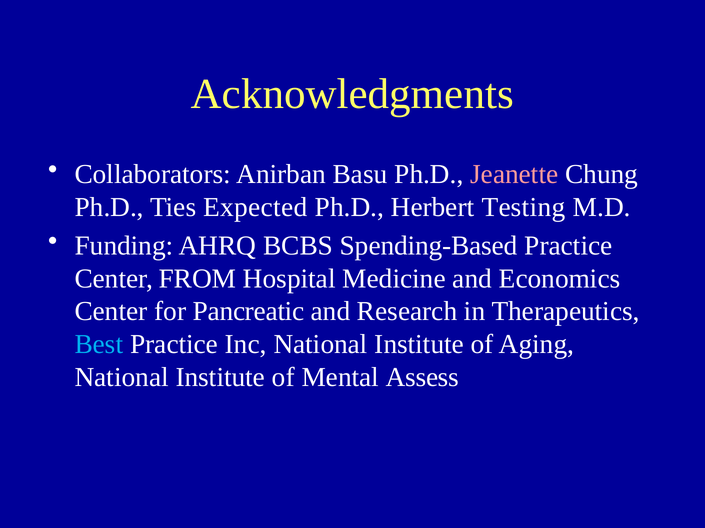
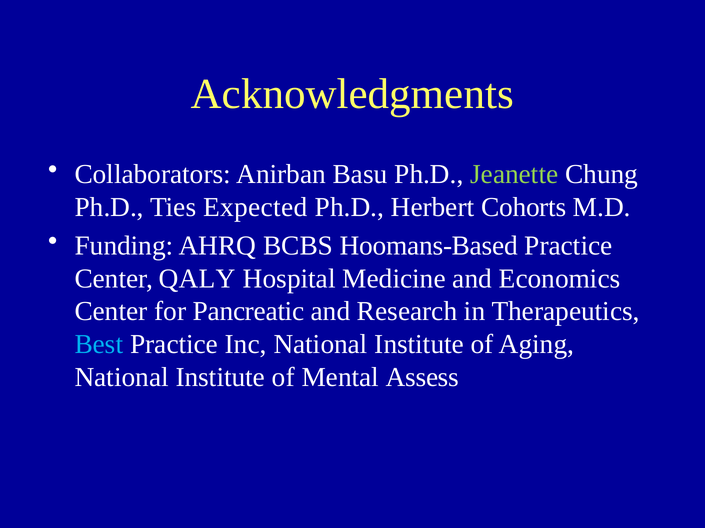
Jeanette colour: pink -> light green
Testing: Testing -> Cohorts
Spending-Based: Spending-Based -> Hoomans-Based
FROM: FROM -> QALY
